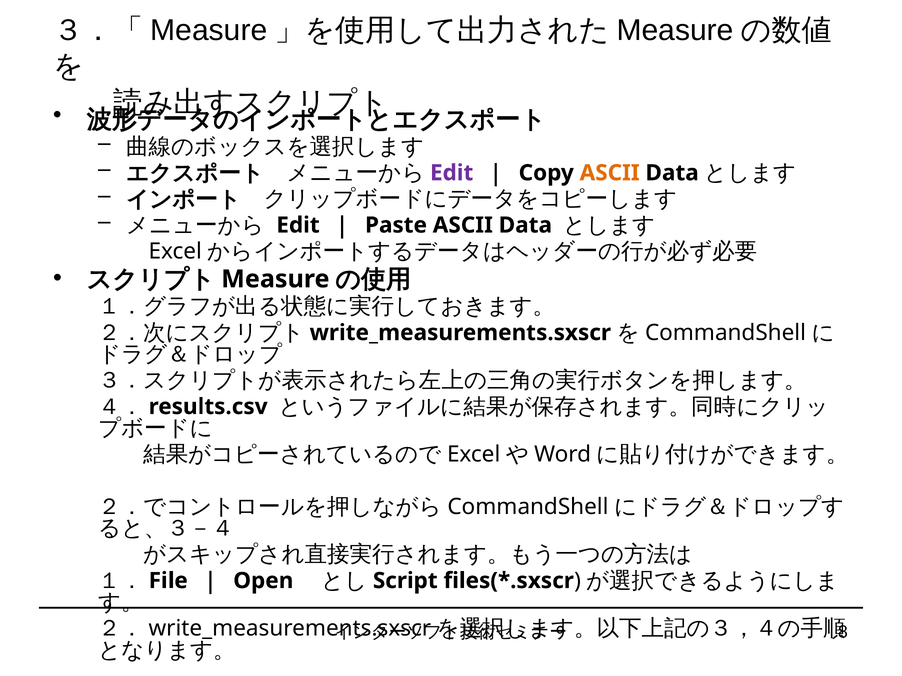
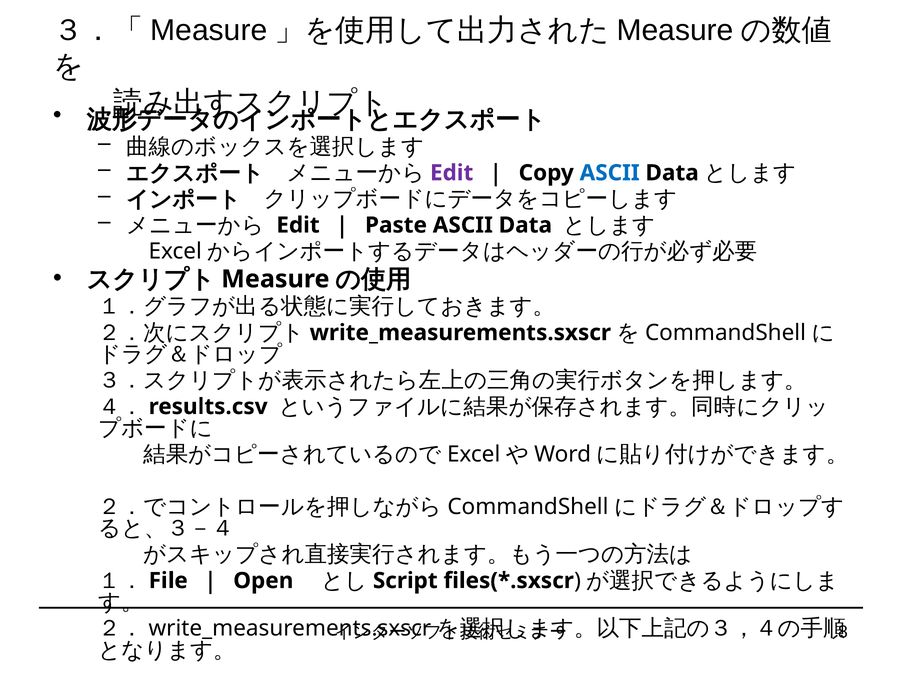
ASCII at (610, 173) colour: orange -> blue
